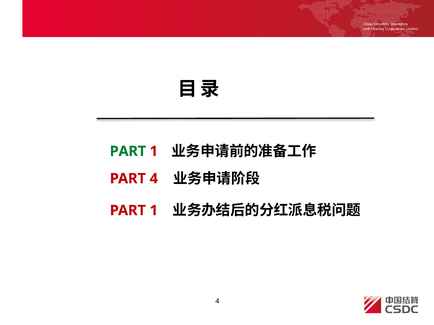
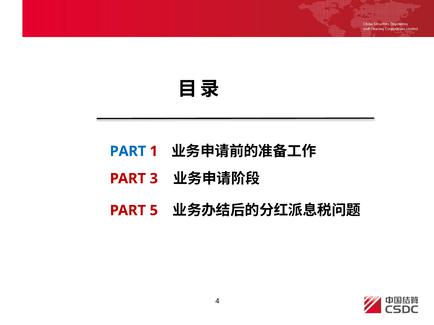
PART at (128, 151) colour: green -> blue
PART 4: 4 -> 3
1 at (154, 211): 1 -> 5
